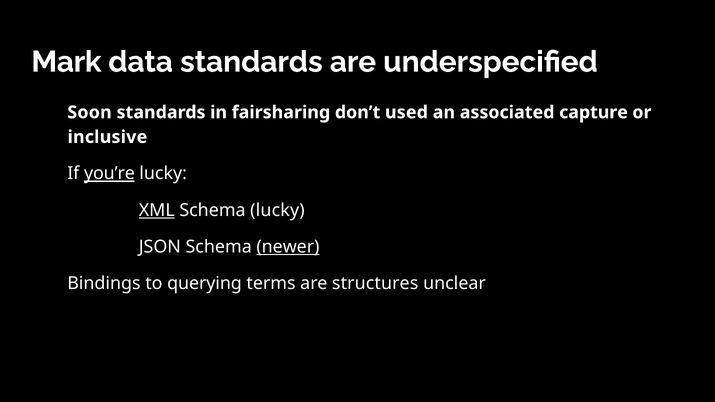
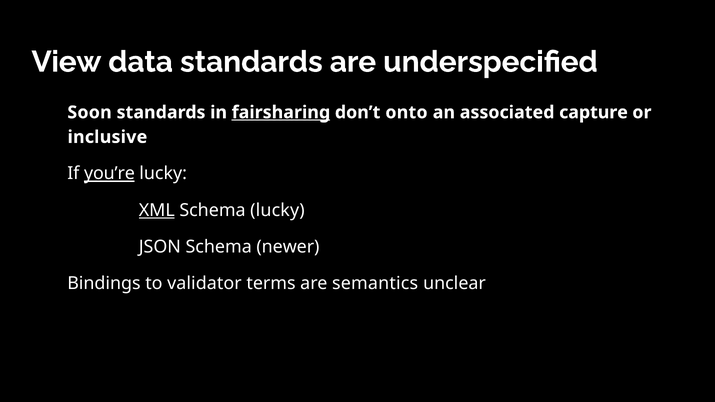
Mark: Mark -> View
fairsharing underline: none -> present
used: used -> onto
newer underline: present -> none
querying: querying -> validator
structures: structures -> semantics
